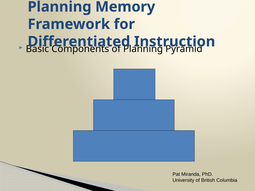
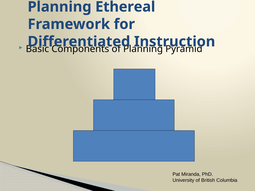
Memory: Memory -> Ethereal
